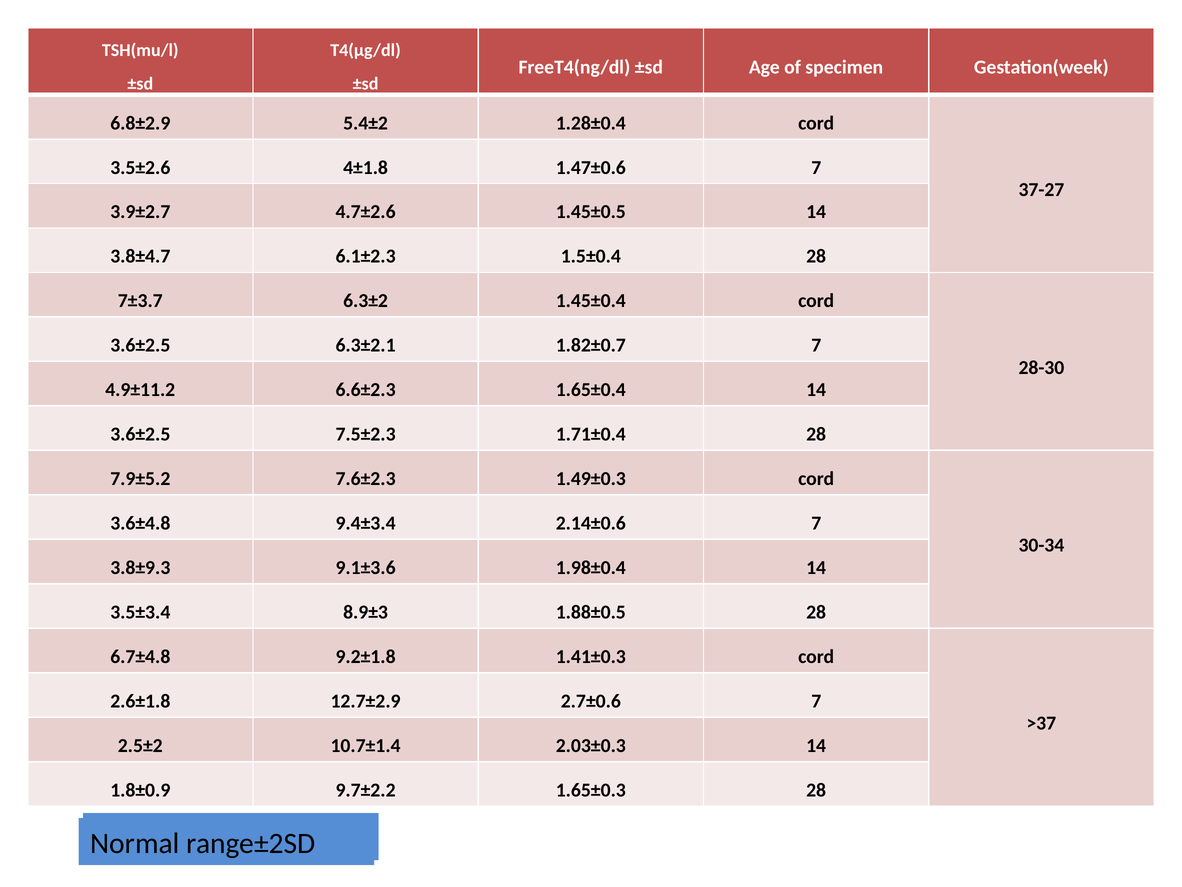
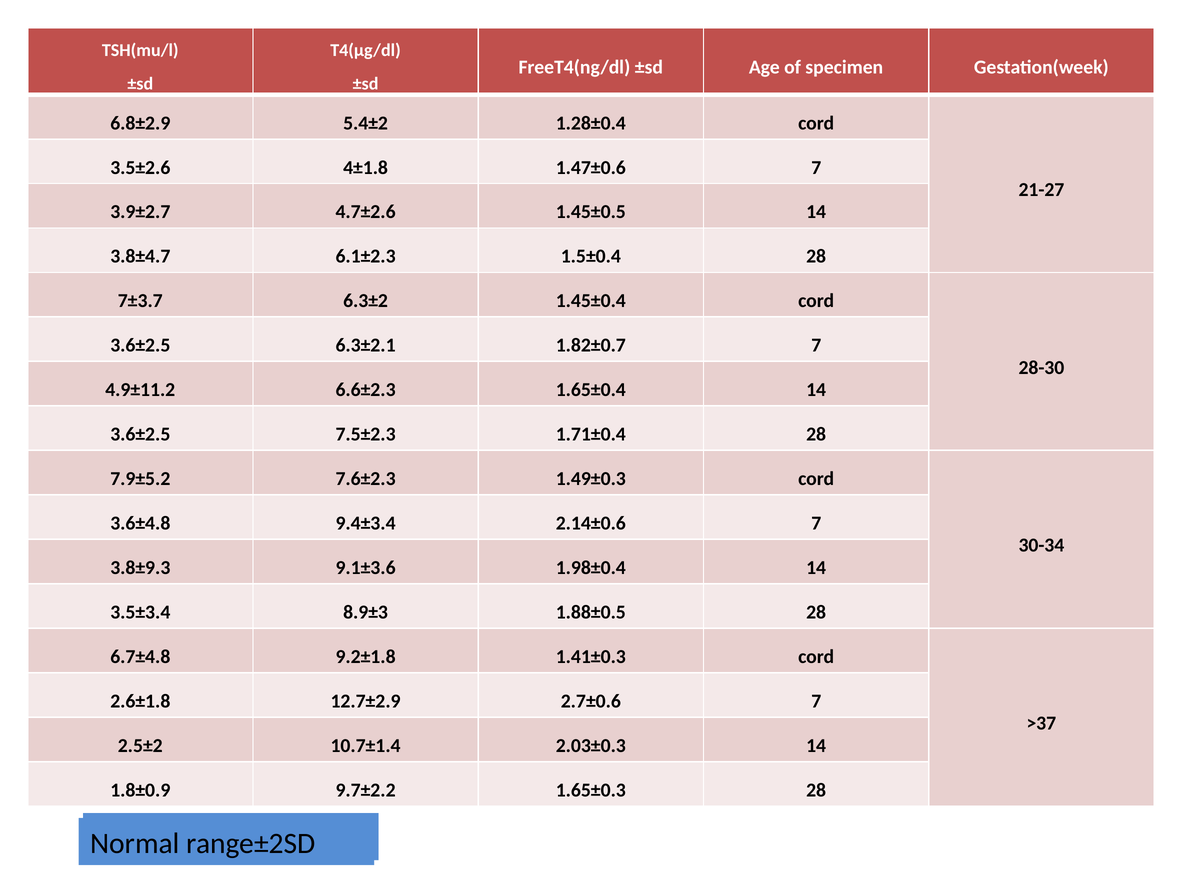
37-27: 37-27 -> 21-27
